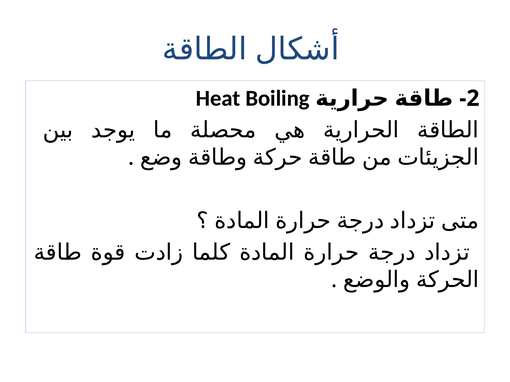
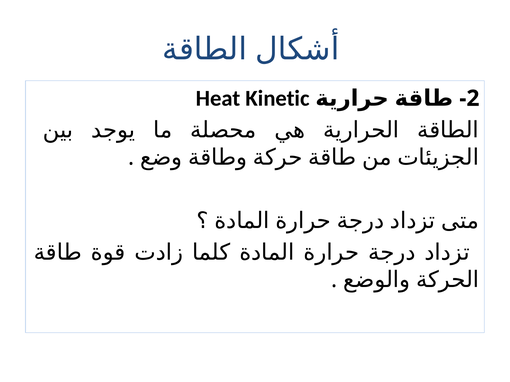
Boiling: Boiling -> Kinetic
